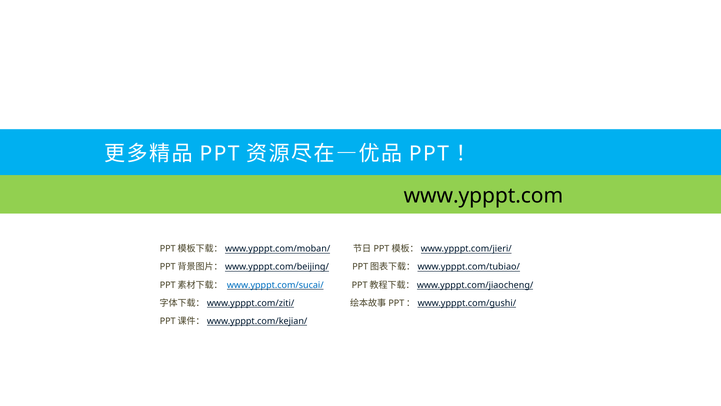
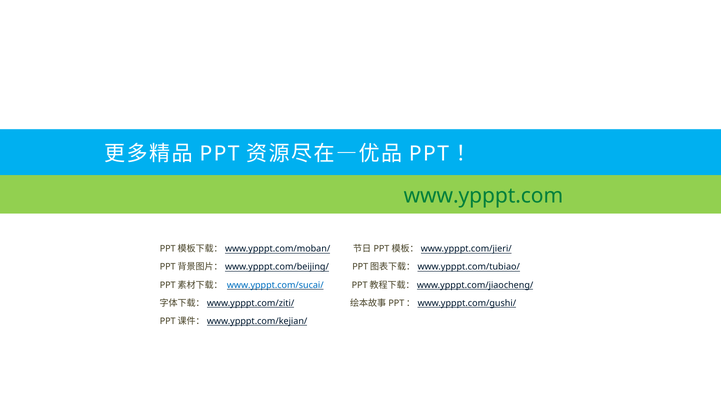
www.ypppt.com colour: black -> green
